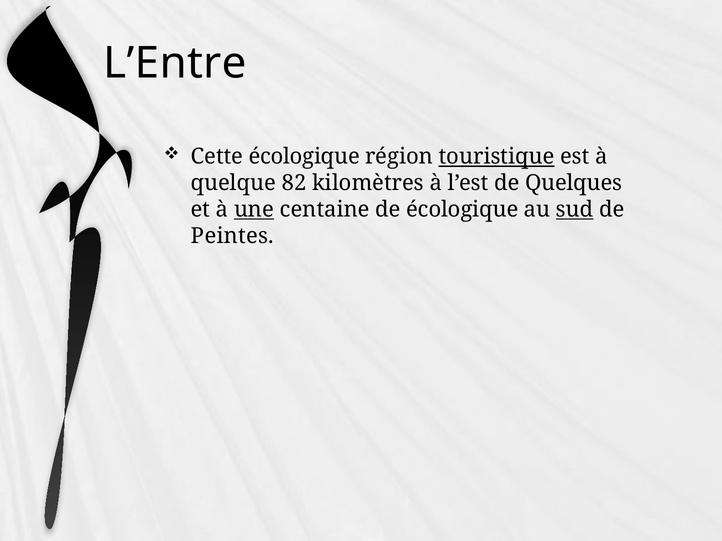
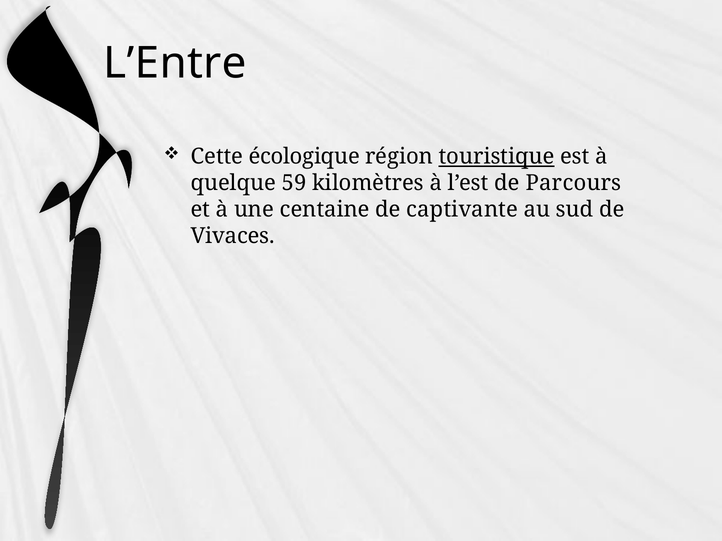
82: 82 -> 59
Quelques: Quelques -> Parcours
une underline: present -> none
de écologique: écologique -> captivante
sud underline: present -> none
Peintes: Peintes -> Vivaces
